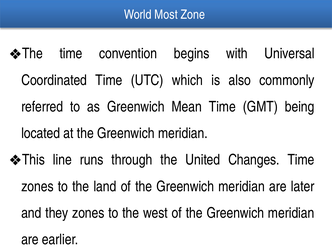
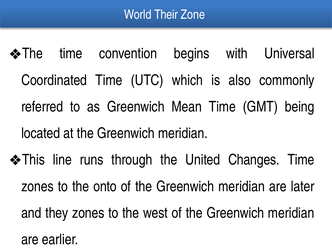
Most: Most -> Their
land: land -> onto
